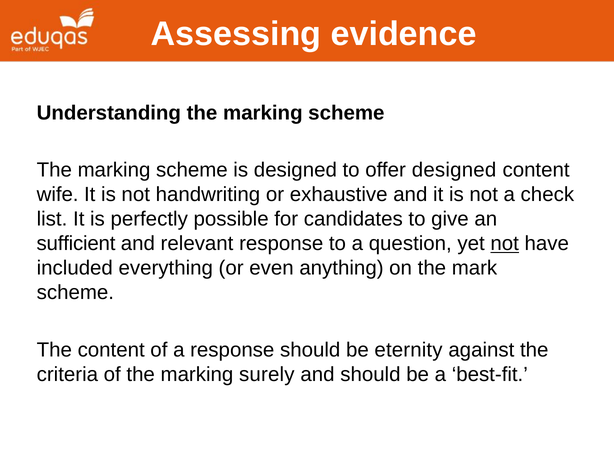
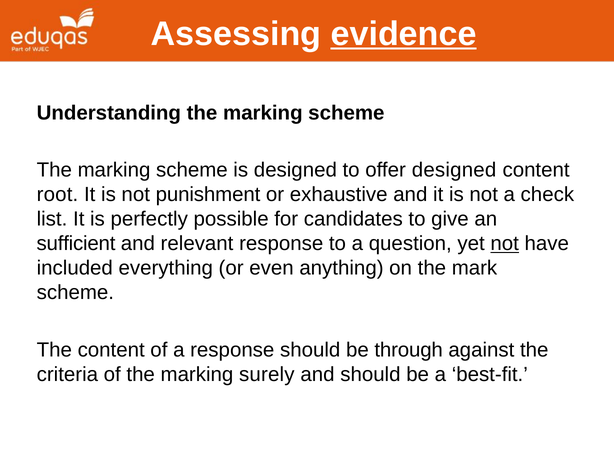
evidence underline: none -> present
wife: wife -> root
handwriting: handwriting -> punishment
eternity: eternity -> through
